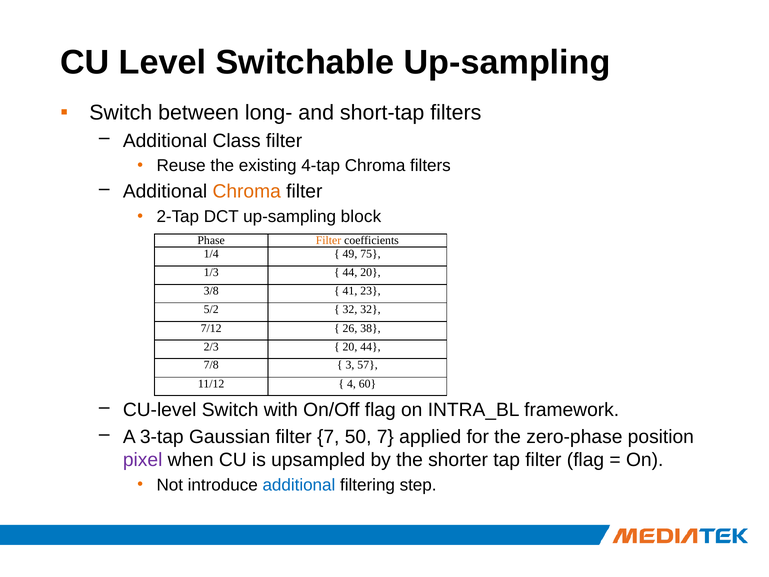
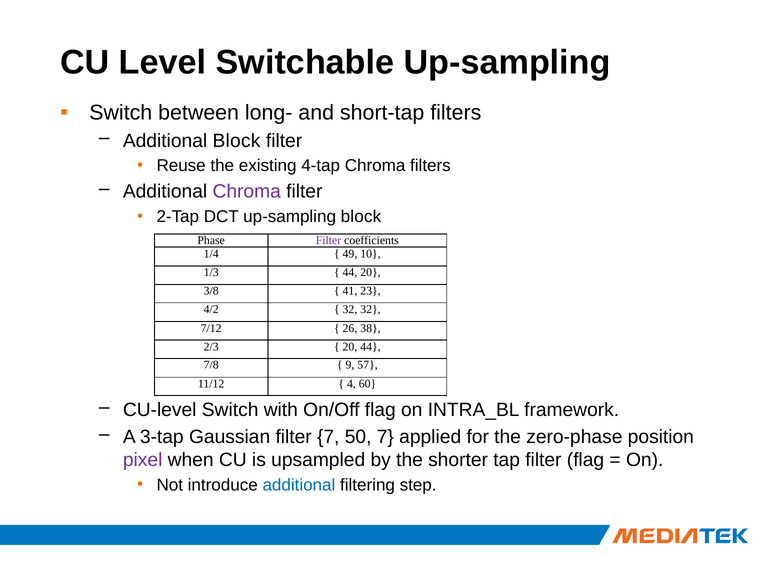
Additional Class: Class -> Block
Chroma at (247, 192) colour: orange -> purple
Filter at (328, 241) colour: orange -> purple
75: 75 -> 10
5/2: 5/2 -> 4/2
3: 3 -> 9
